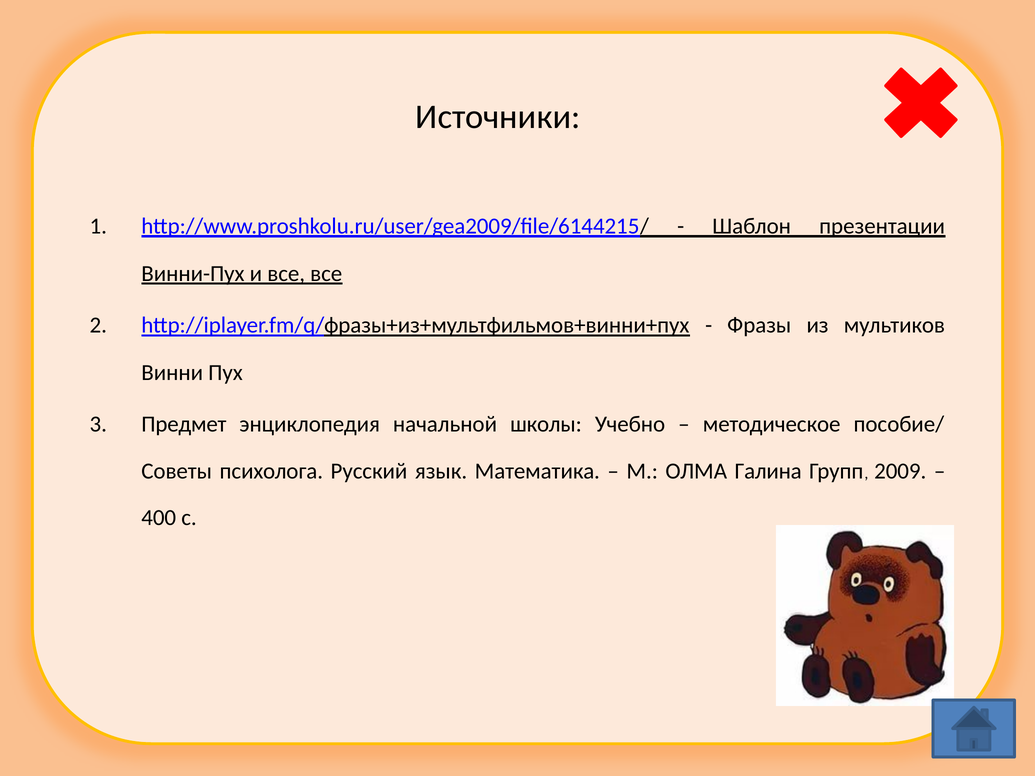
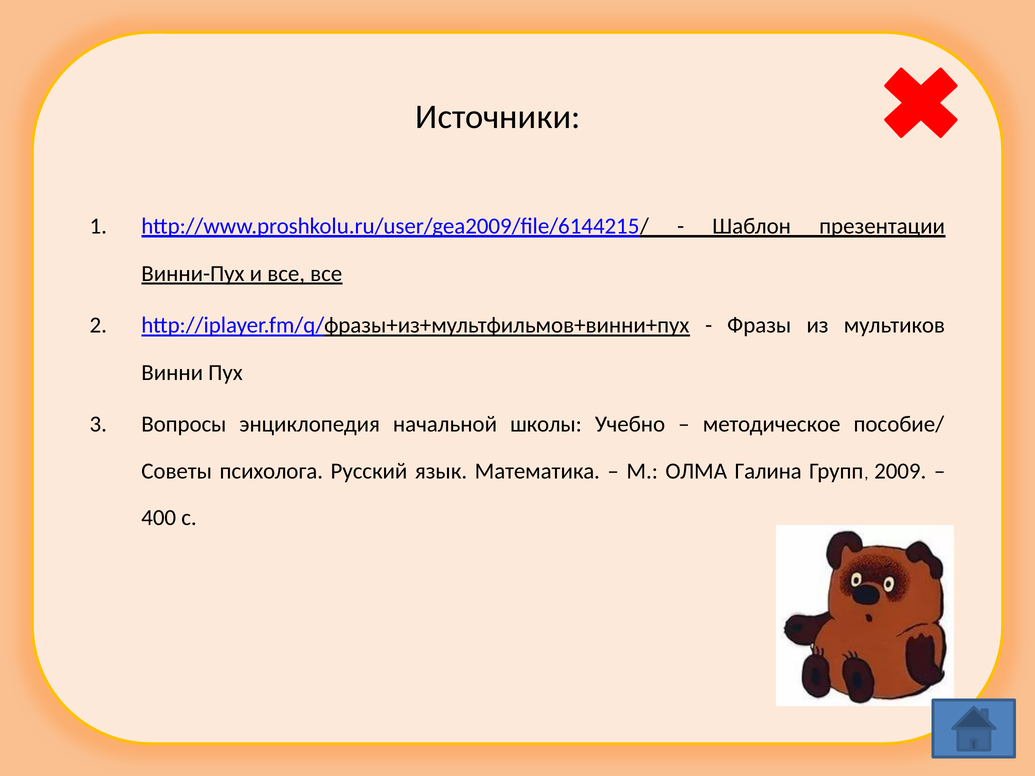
Предмет: Предмет -> Вопросы
